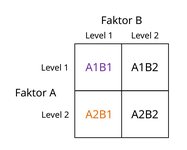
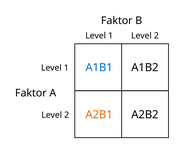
A1B1 colour: purple -> blue
